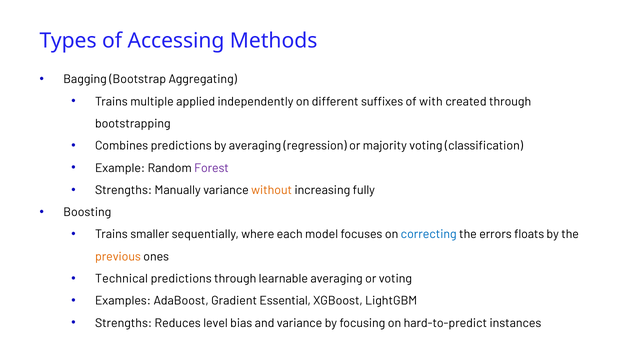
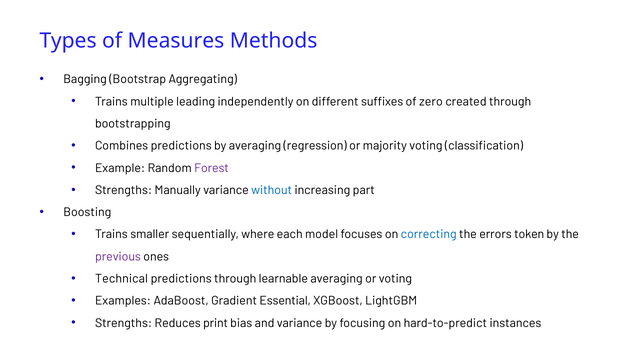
Accessing: Accessing -> Measures
applied: applied -> leading
with: with -> zero
without colour: orange -> blue
fully: fully -> part
floats: floats -> token
previous colour: orange -> purple
level: level -> print
